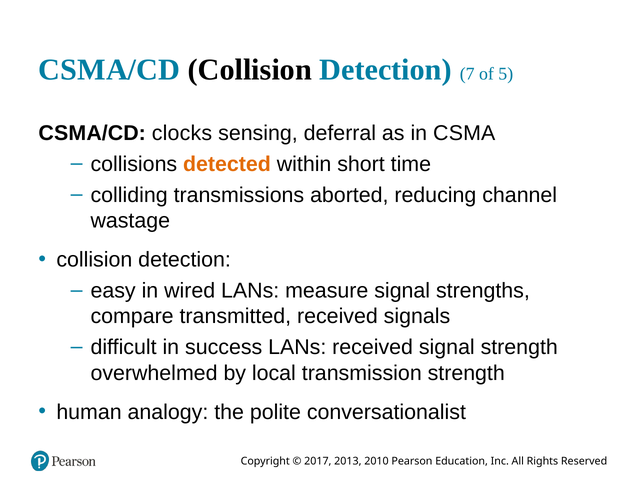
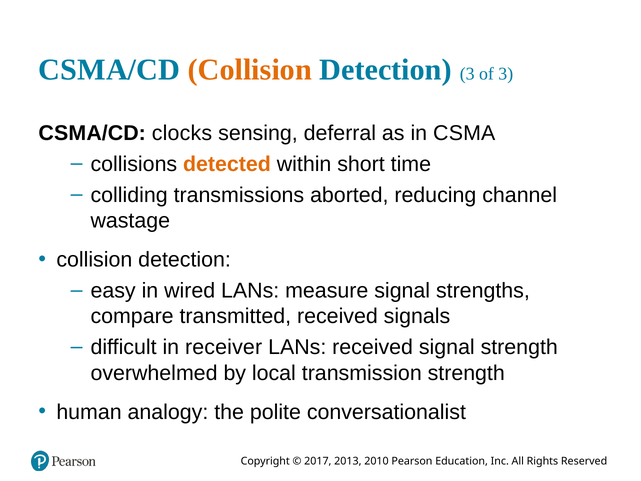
Collision at (250, 70) colour: black -> orange
Detection 7: 7 -> 3
of 5: 5 -> 3
success: success -> receiver
